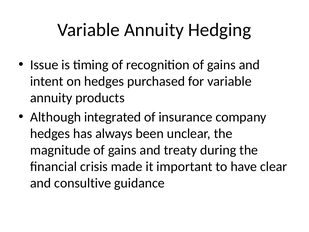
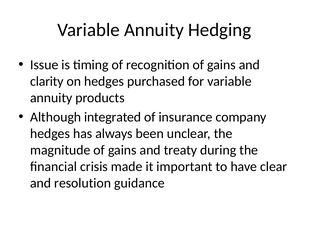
intent: intent -> clarity
consultive: consultive -> resolution
